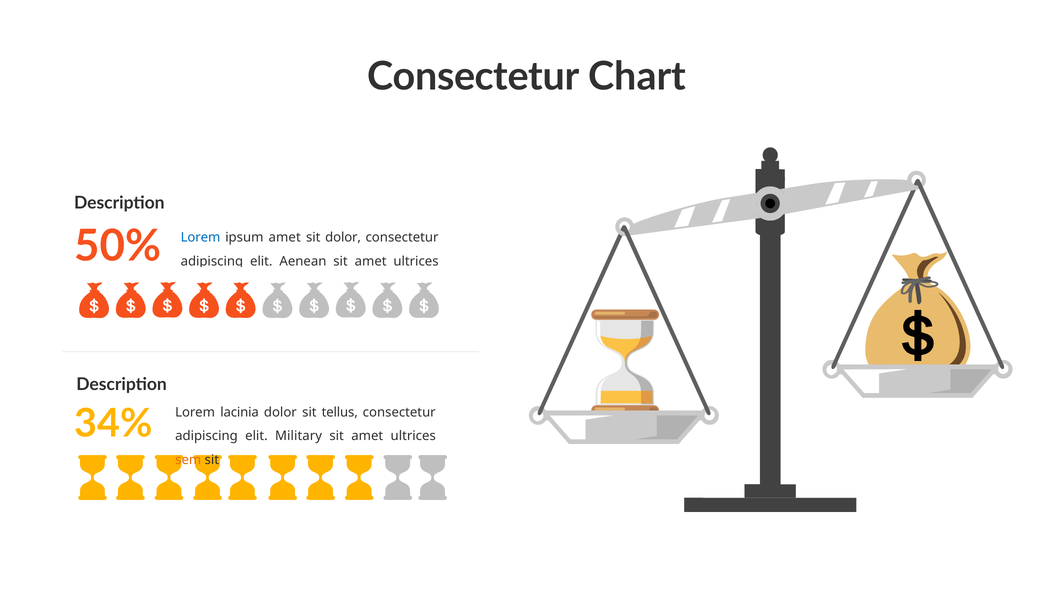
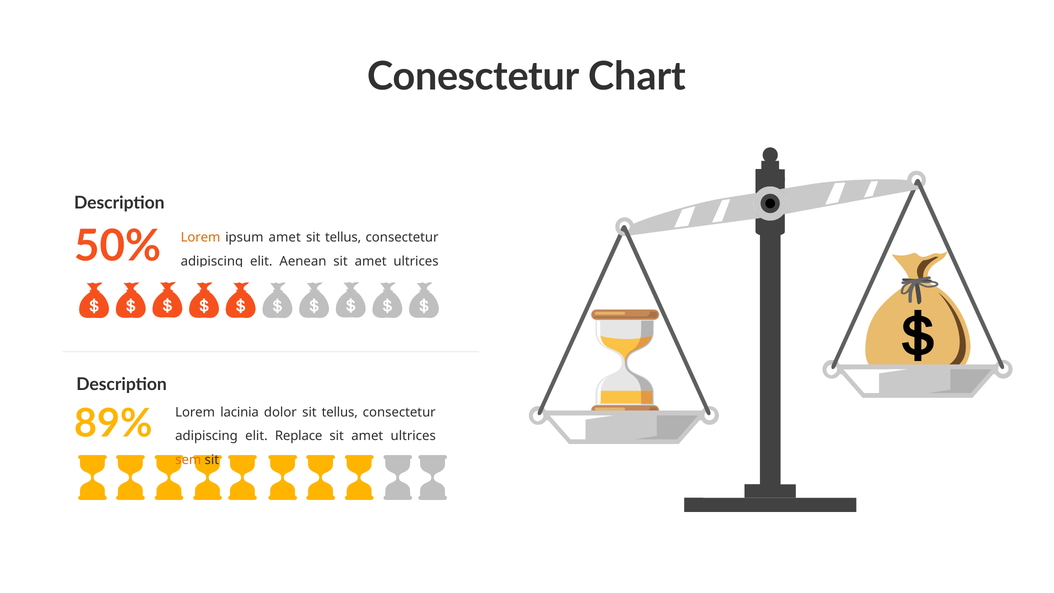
Consectetur at (473, 77): Consectetur -> Conesctetur
Lorem at (201, 238) colour: blue -> orange
dolor at (343, 238): dolor -> tellus
34%: 34% -> 89%
Military: Military -> Replace
